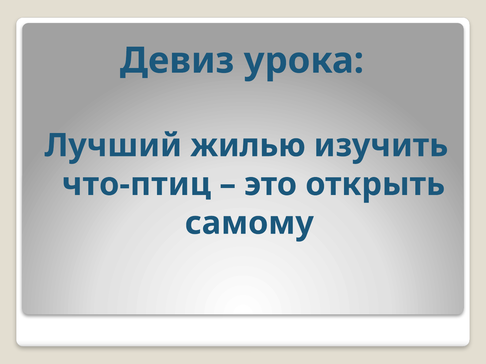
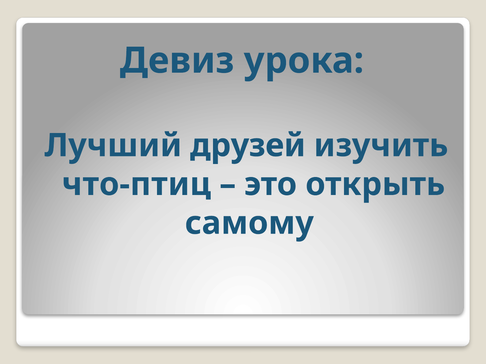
жилью: жилью -> друзей
